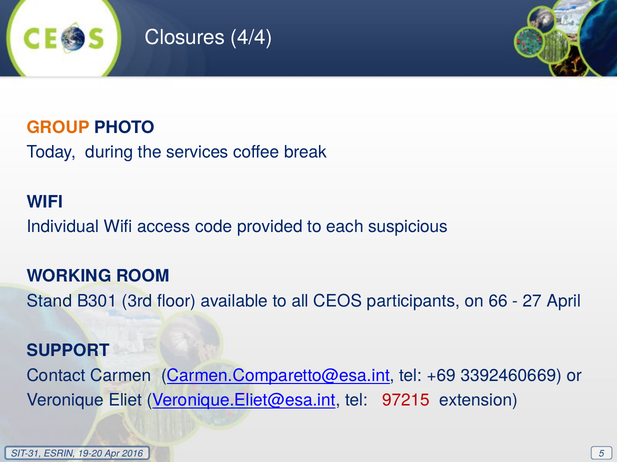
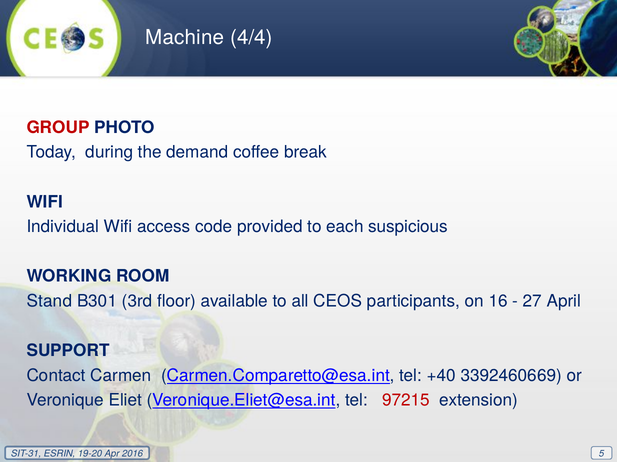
Closures: Closures -> Machine
GROUP colour: orange -> red
services: services -> demand
66: 66 -> 16
+69: +69 -> +40
